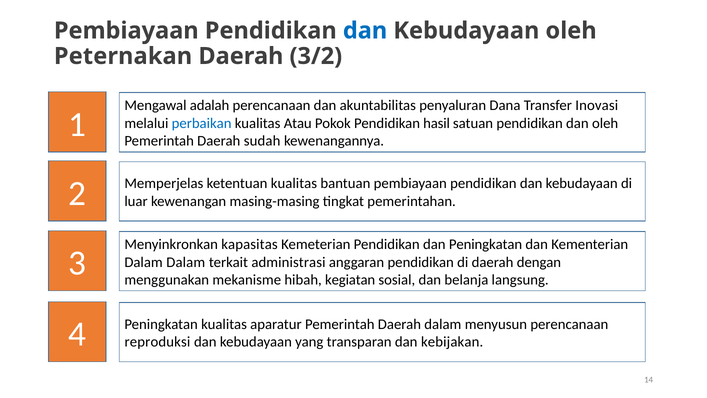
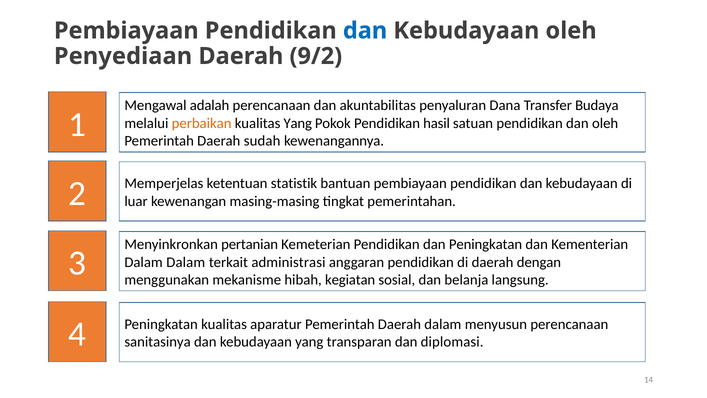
Peternakan: Peternakan -> Penyediaan
3/2: 3/2 -> 9/2
Inovasi: Inovasi -> Budaya
perbaikan colour: blue -> orange
kualitas Atau: Atau -> Yang
ketentuan kualitas: kualitas -> statistik
kapasitas: kapasitas -> pertanian
reproduksi: reproduksi -> sanitasinya
kebijakan: kebijakan -> diplomasi
